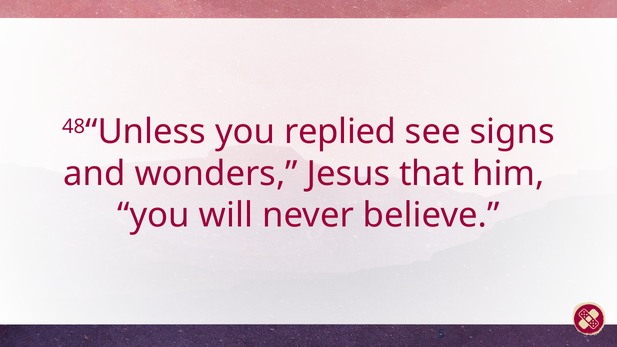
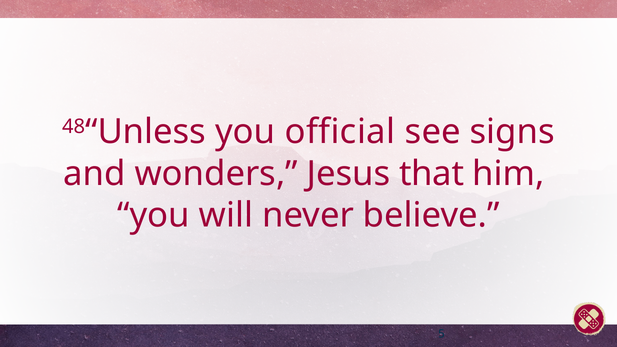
replied: replied -> official
